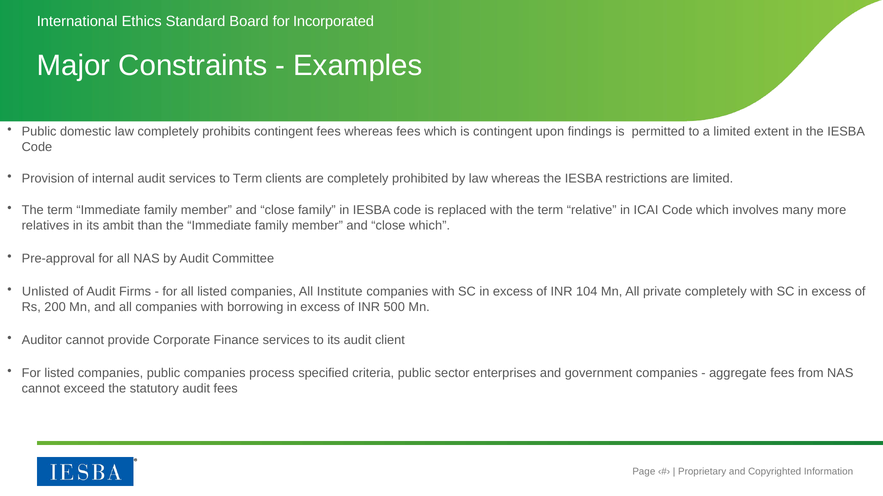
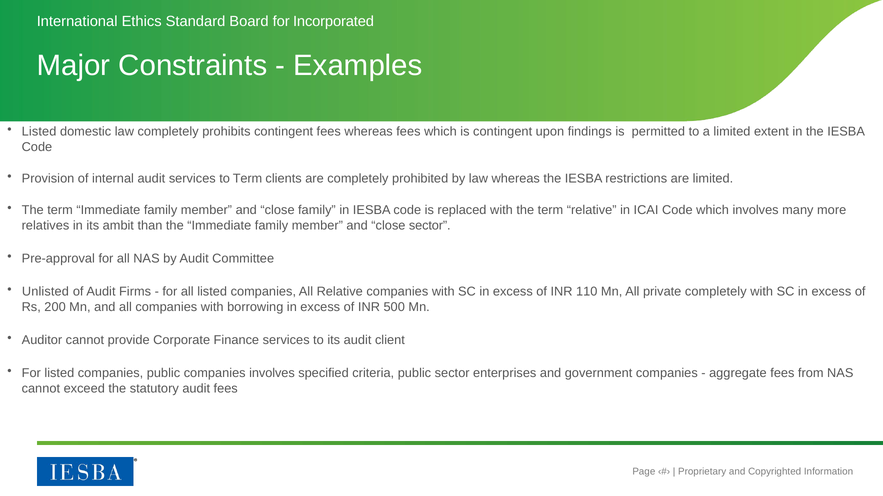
Public at (39, 132): Public -> Listed
close which: which -> sector
All Institute: Institute -> Relative
104: 104 -> 110
companies process: process -> involves
